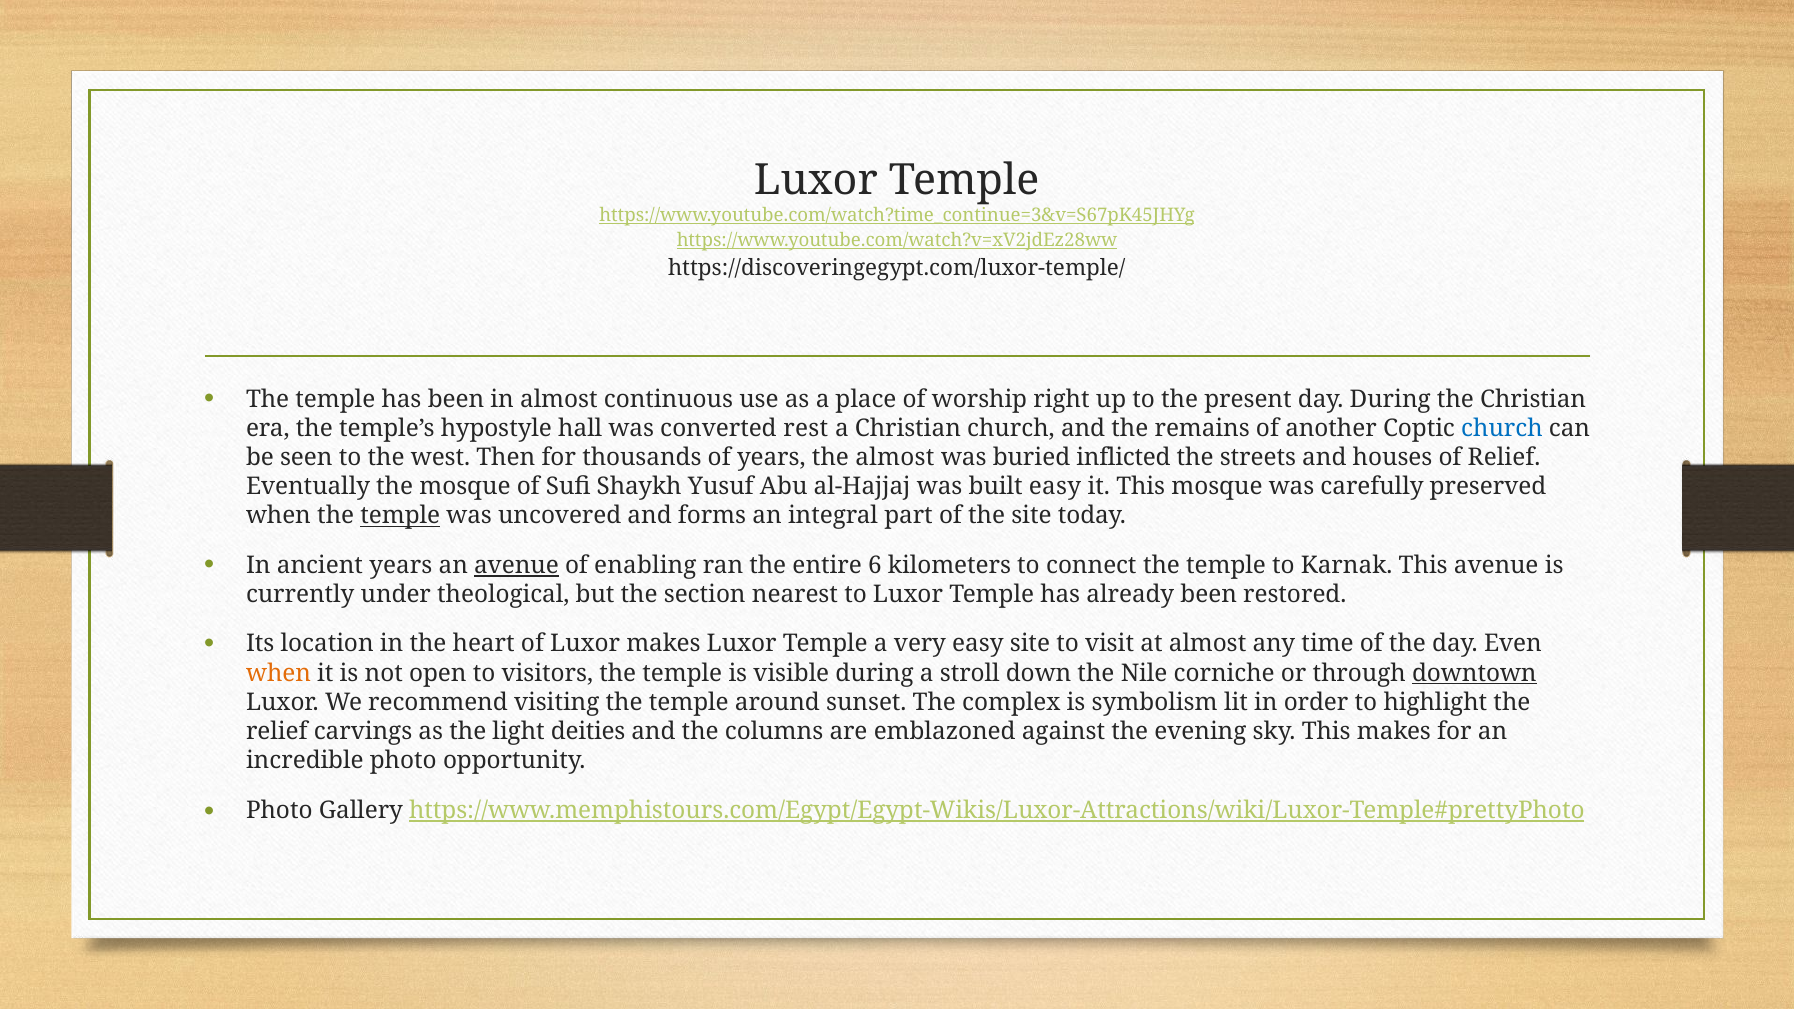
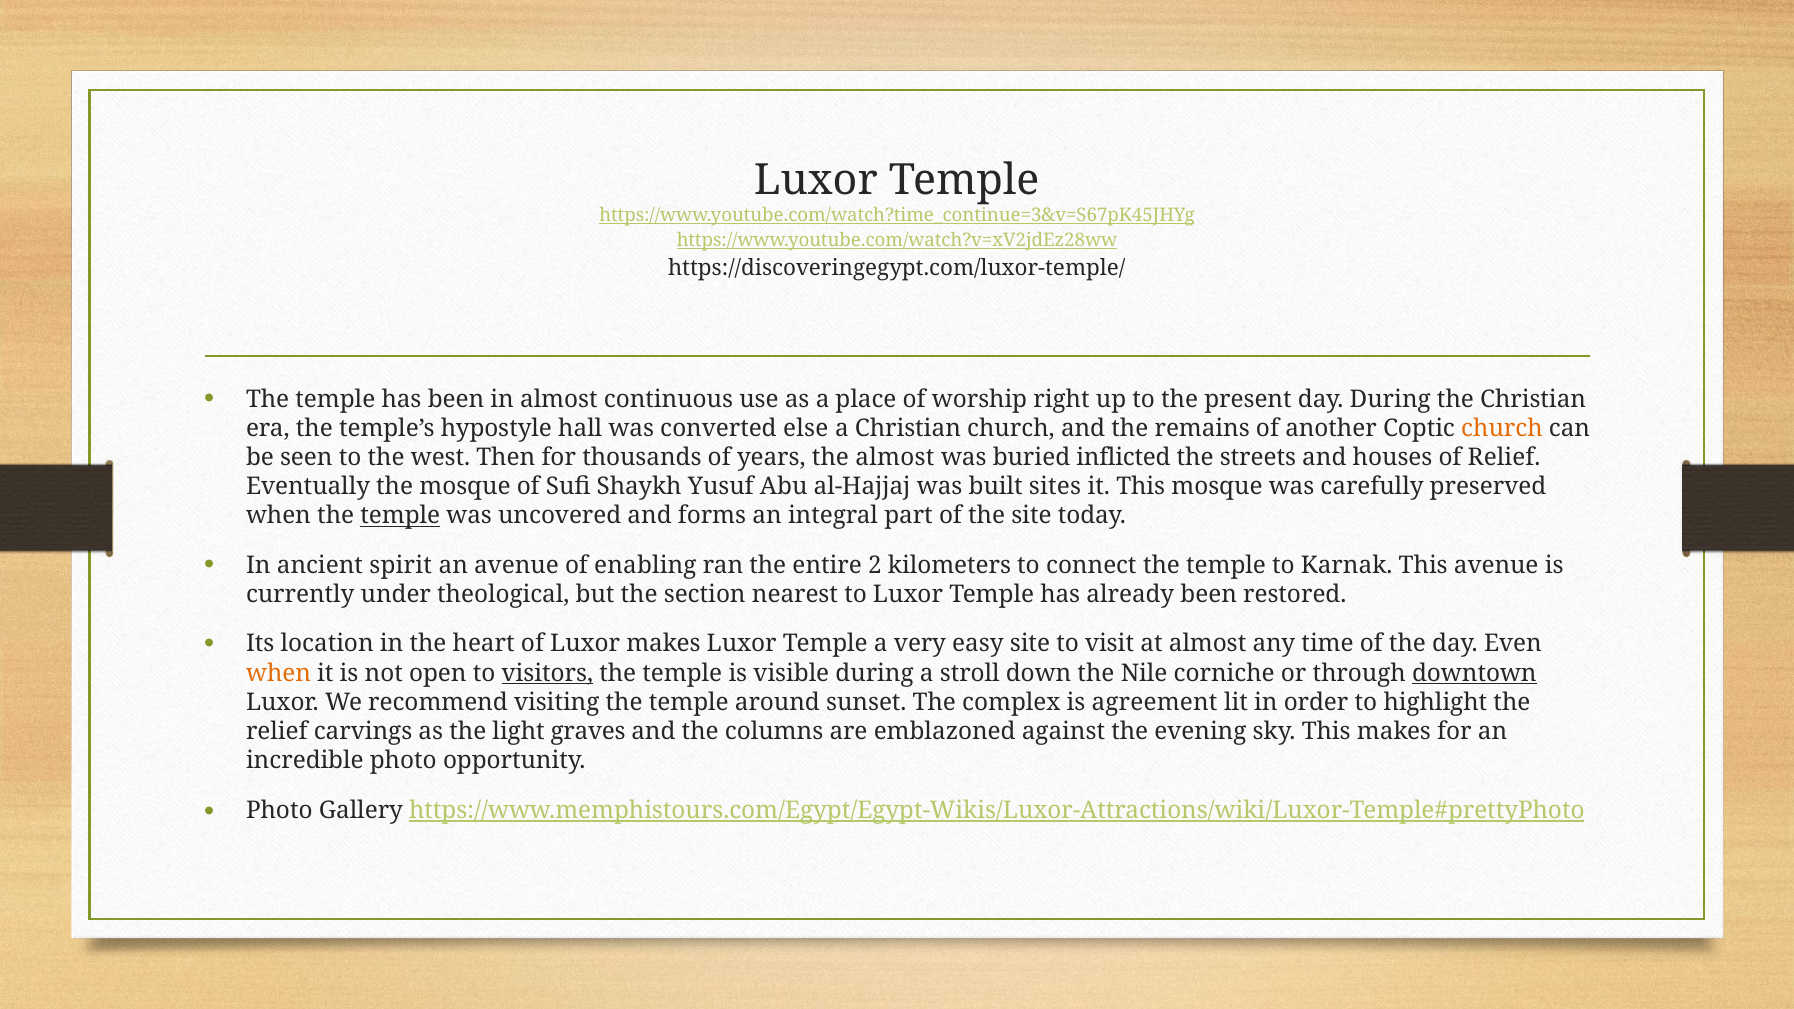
rest: rest -> else
church at (1502, 428) colour: blue -> orange
built easy: easy -> sites
ancient years: years -> spirit
avenue at (516, 565) underline: present -> none
6: 6 -> 2
visitors underline: none -> present
symbolism: symbolism -> agreement
deities: deities -> graves
